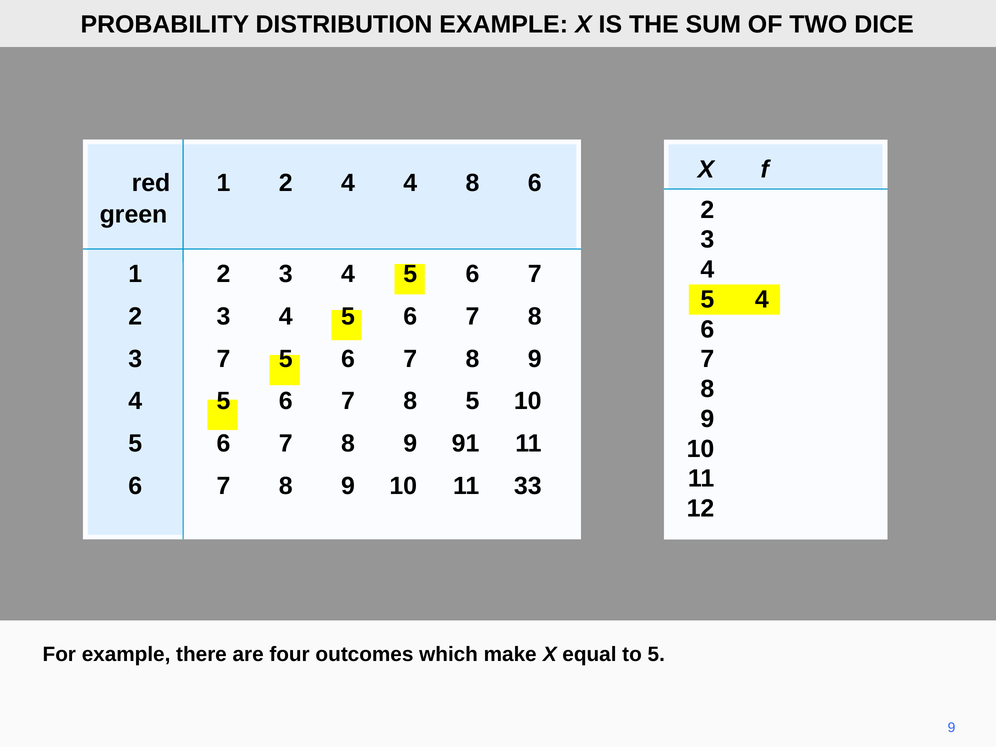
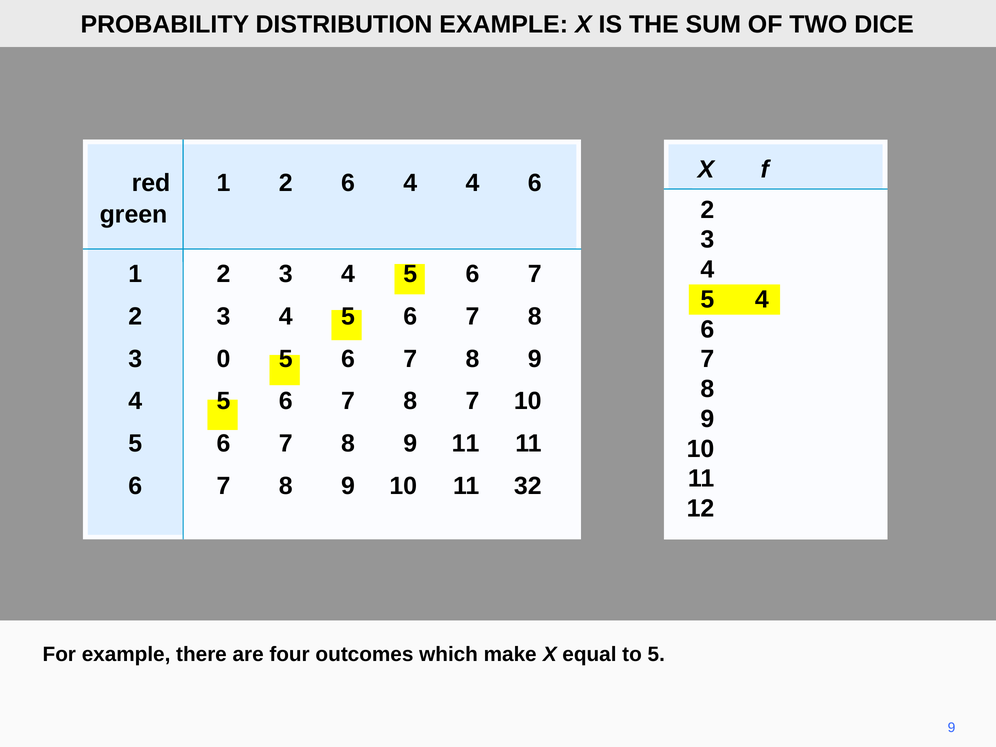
2 4: 4 -> 6
4 8: 8 -> 4
3 7: 7 -> 0
7 8 5: 5 -> 7
9 91: 91 -> 11
33: 33 -> 32
